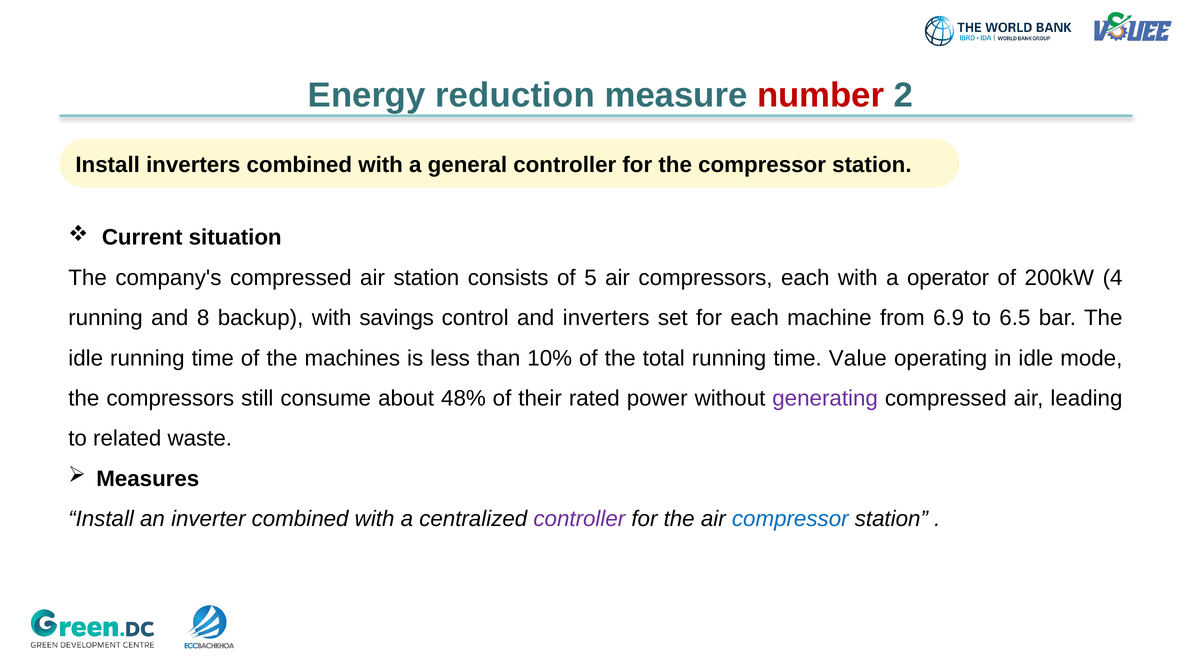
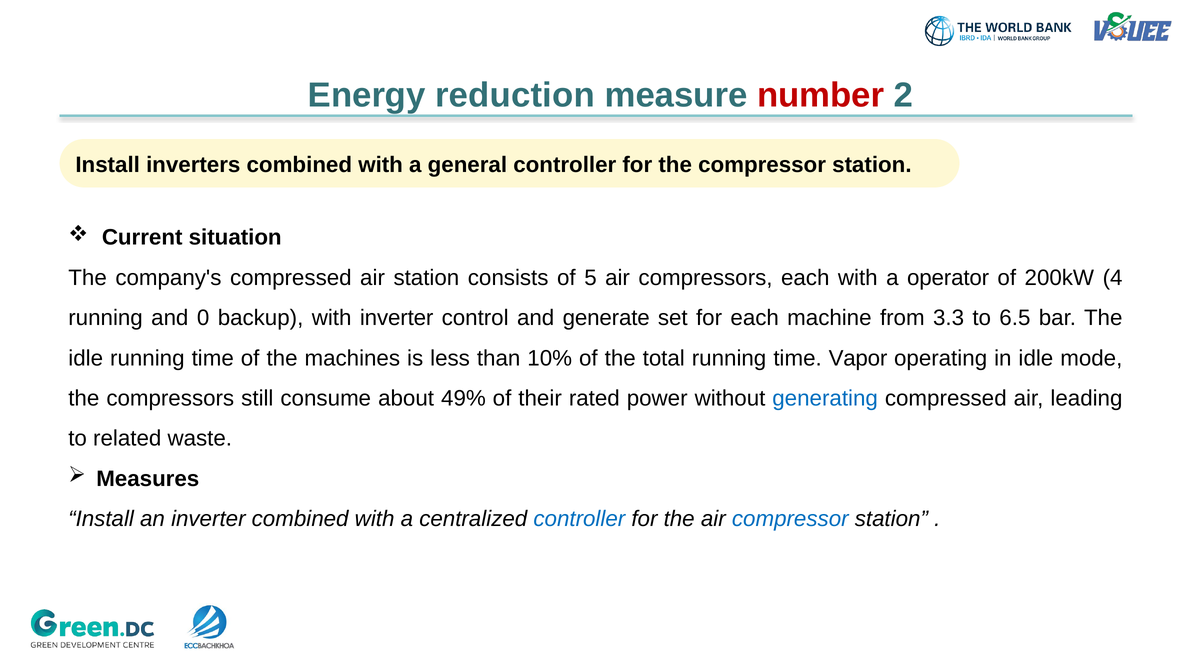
8: 8 -> 0
with savings: savings -> inverter
and inverters: inverters -> generate
6.9: 6.9 -> 3.3
Value: Value -> Vapor
48%: 48% -> 49%
generating colour: purple -> blue
controller at (579, 519) colour: purple -> blue
